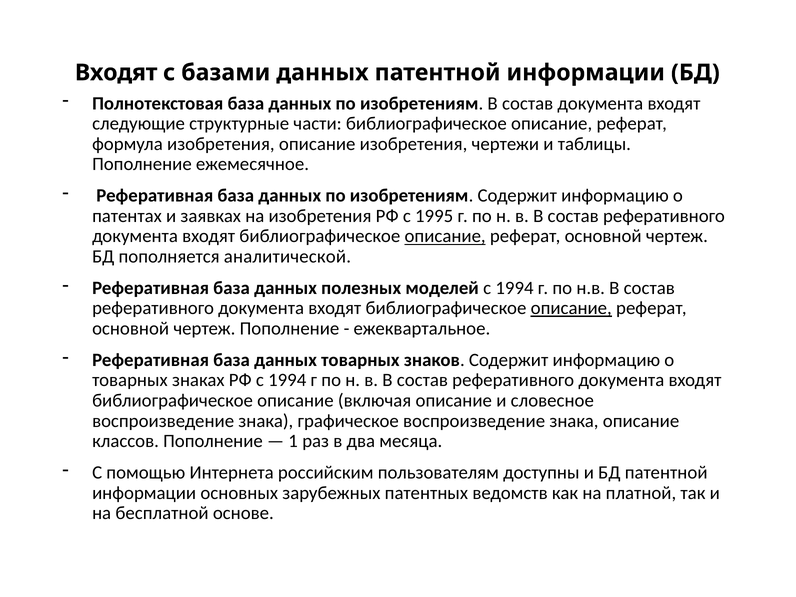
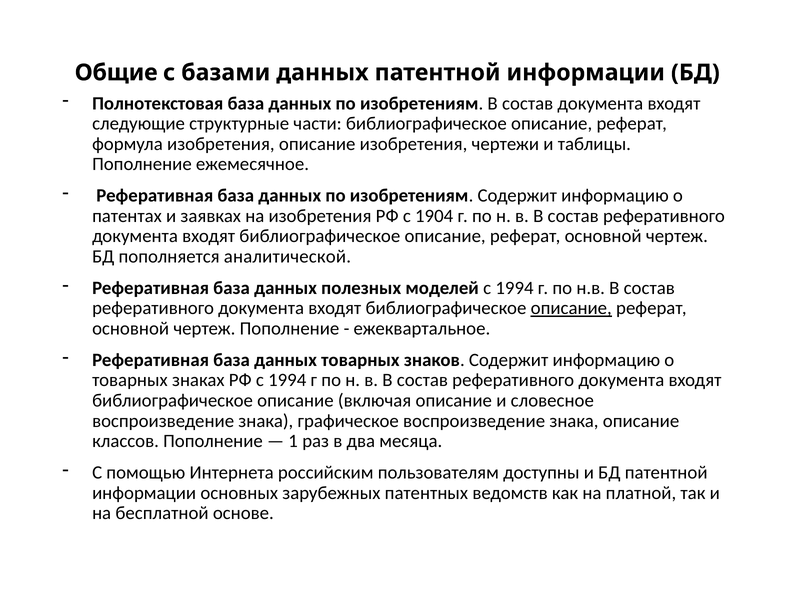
Входят at (116, 73): Входят -> Общие
1995: 1995 -> 1904
описание at (445, 236) underline: present -> none
